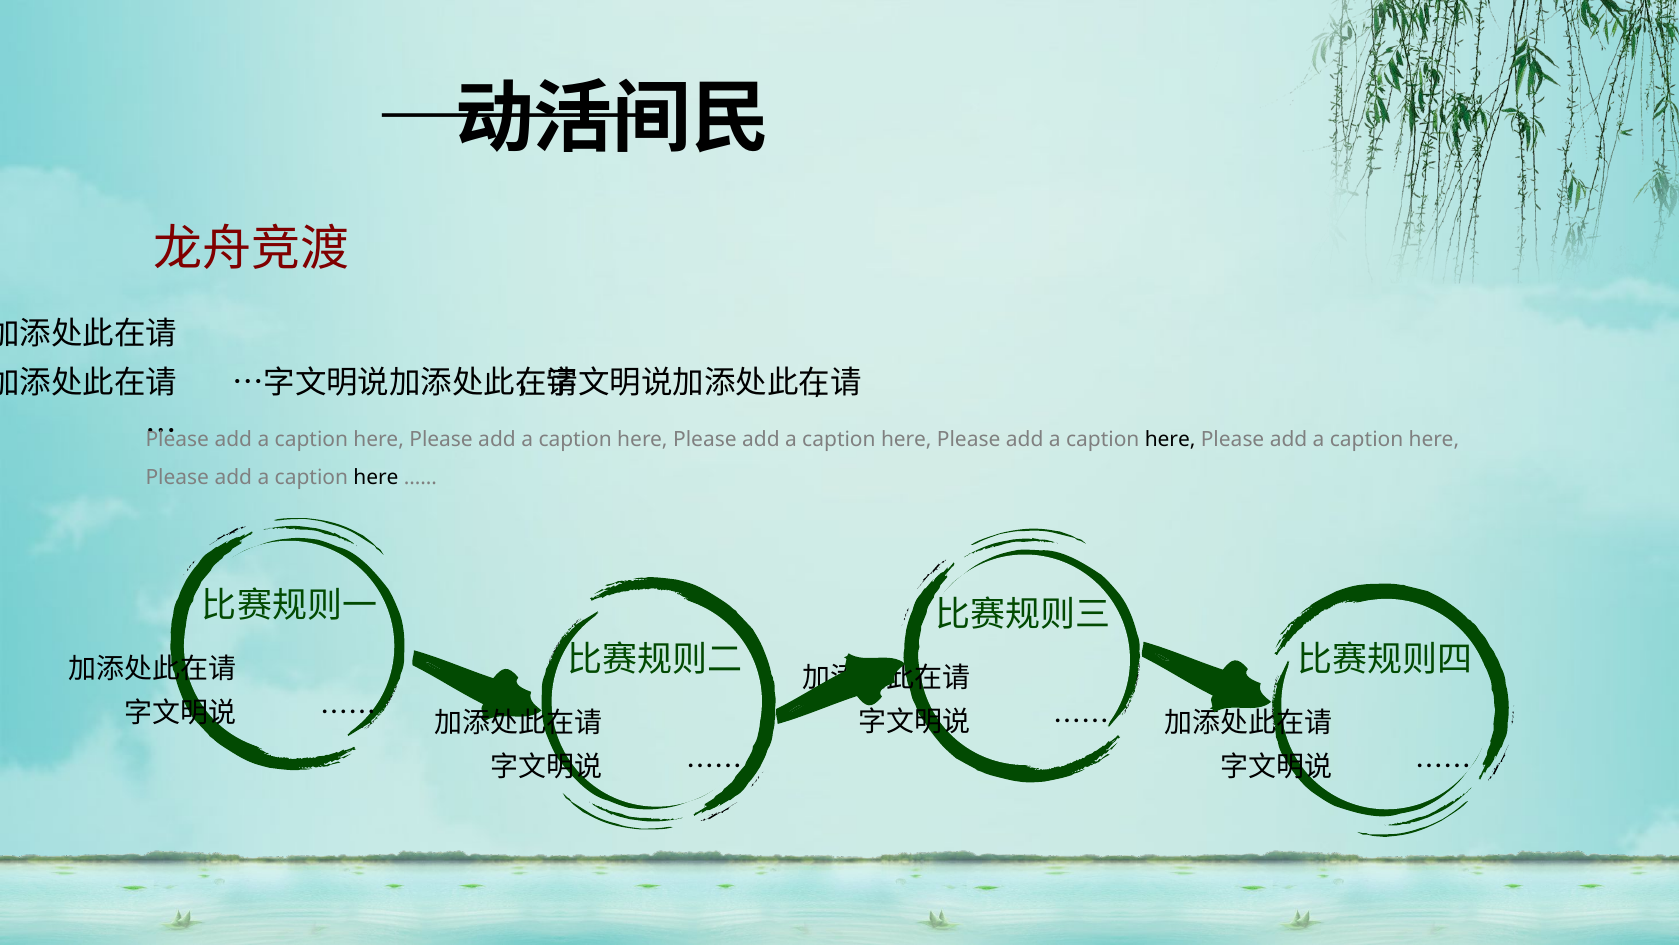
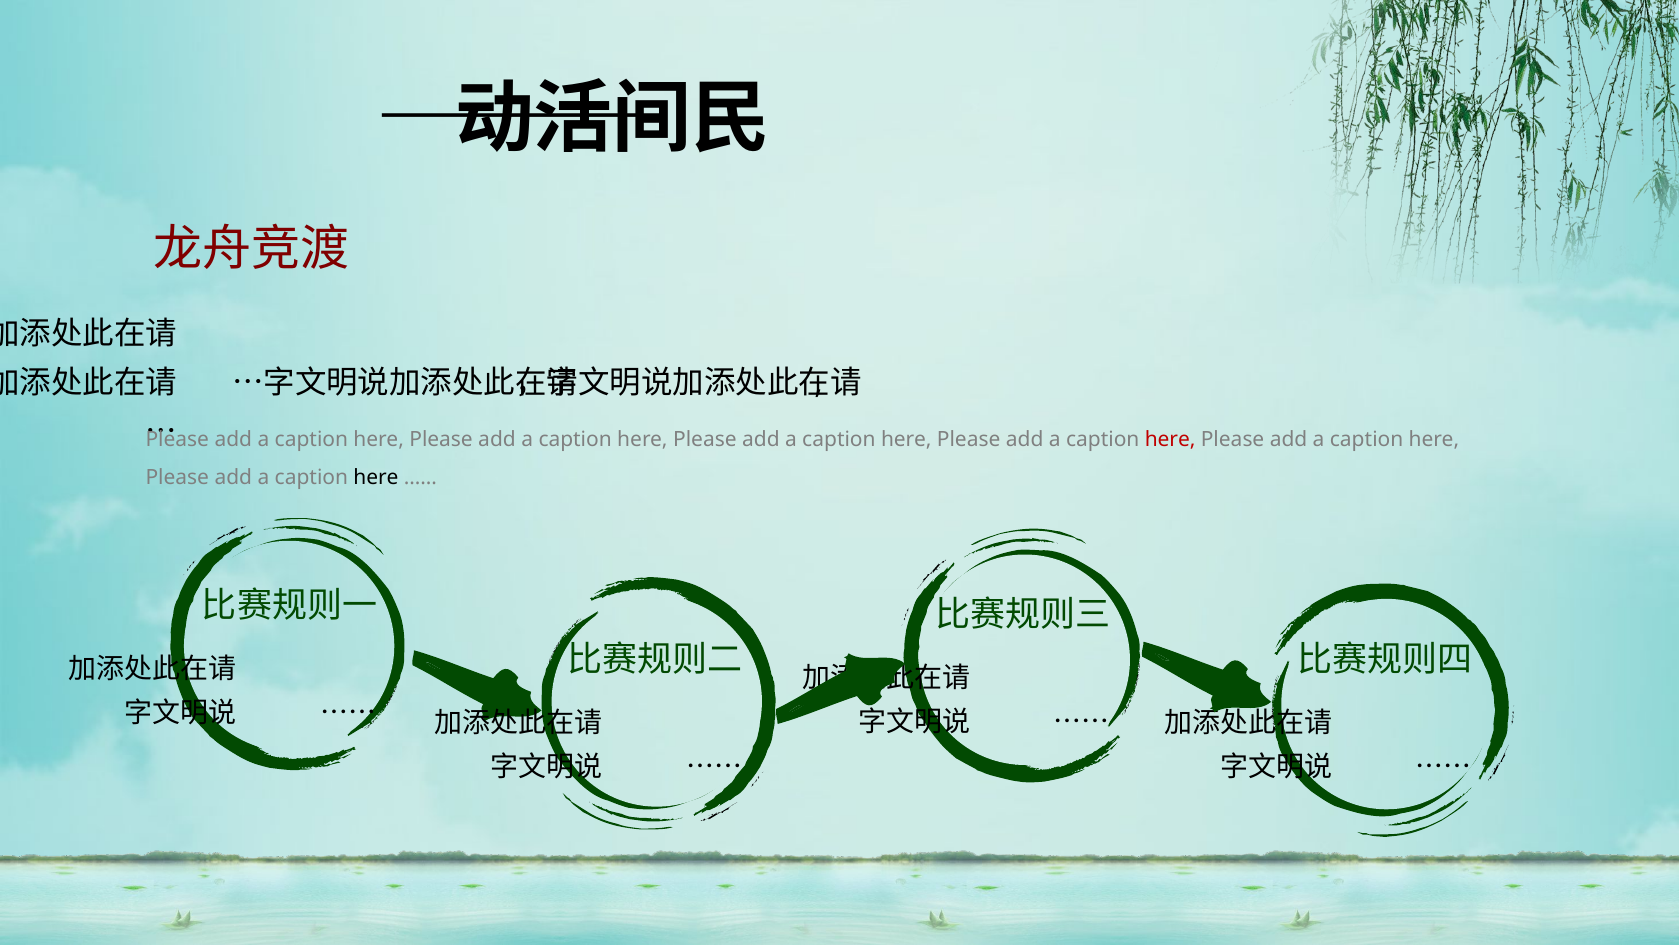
here at (1170, 440) colour: black -> red
